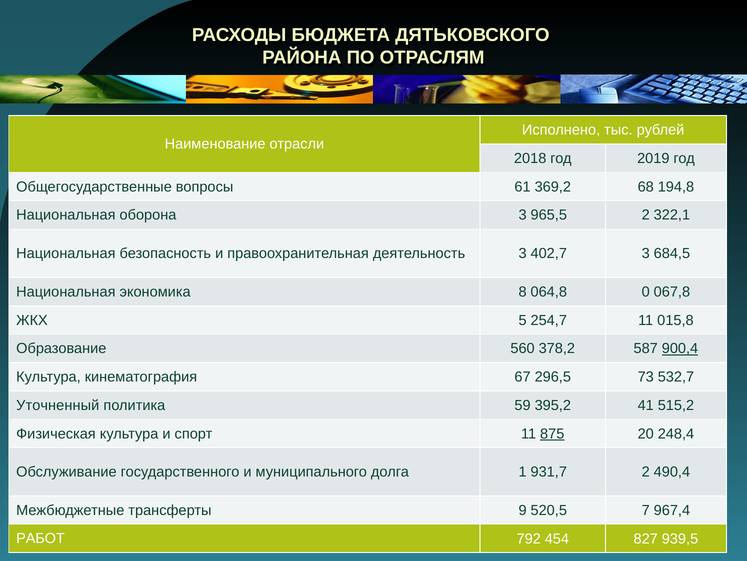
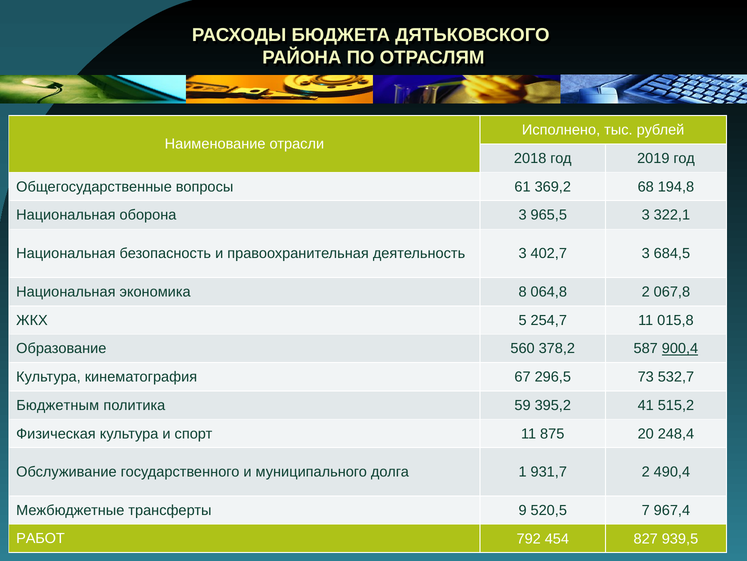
965,5 2: 2 -> 3
064,8 0: 0 -> 2
Уточненный: Уточненный -> Бюджетным
875 underline: present -> none
